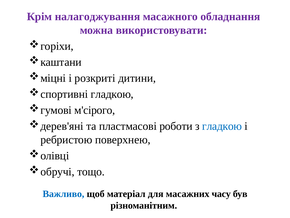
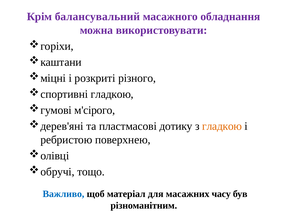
налагоджування: налагоджування -> балансувальний
дитини: дитини -> різного
роботи: роботи -> дотику
гладкою at (222, 126) colour: blue -> orange
